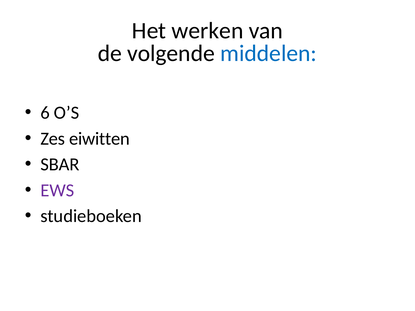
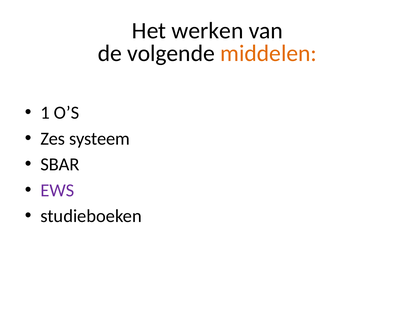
middelen colour: blue -> orange
6: 6 -> 1
eiwitten: eiwitten -> systeem
